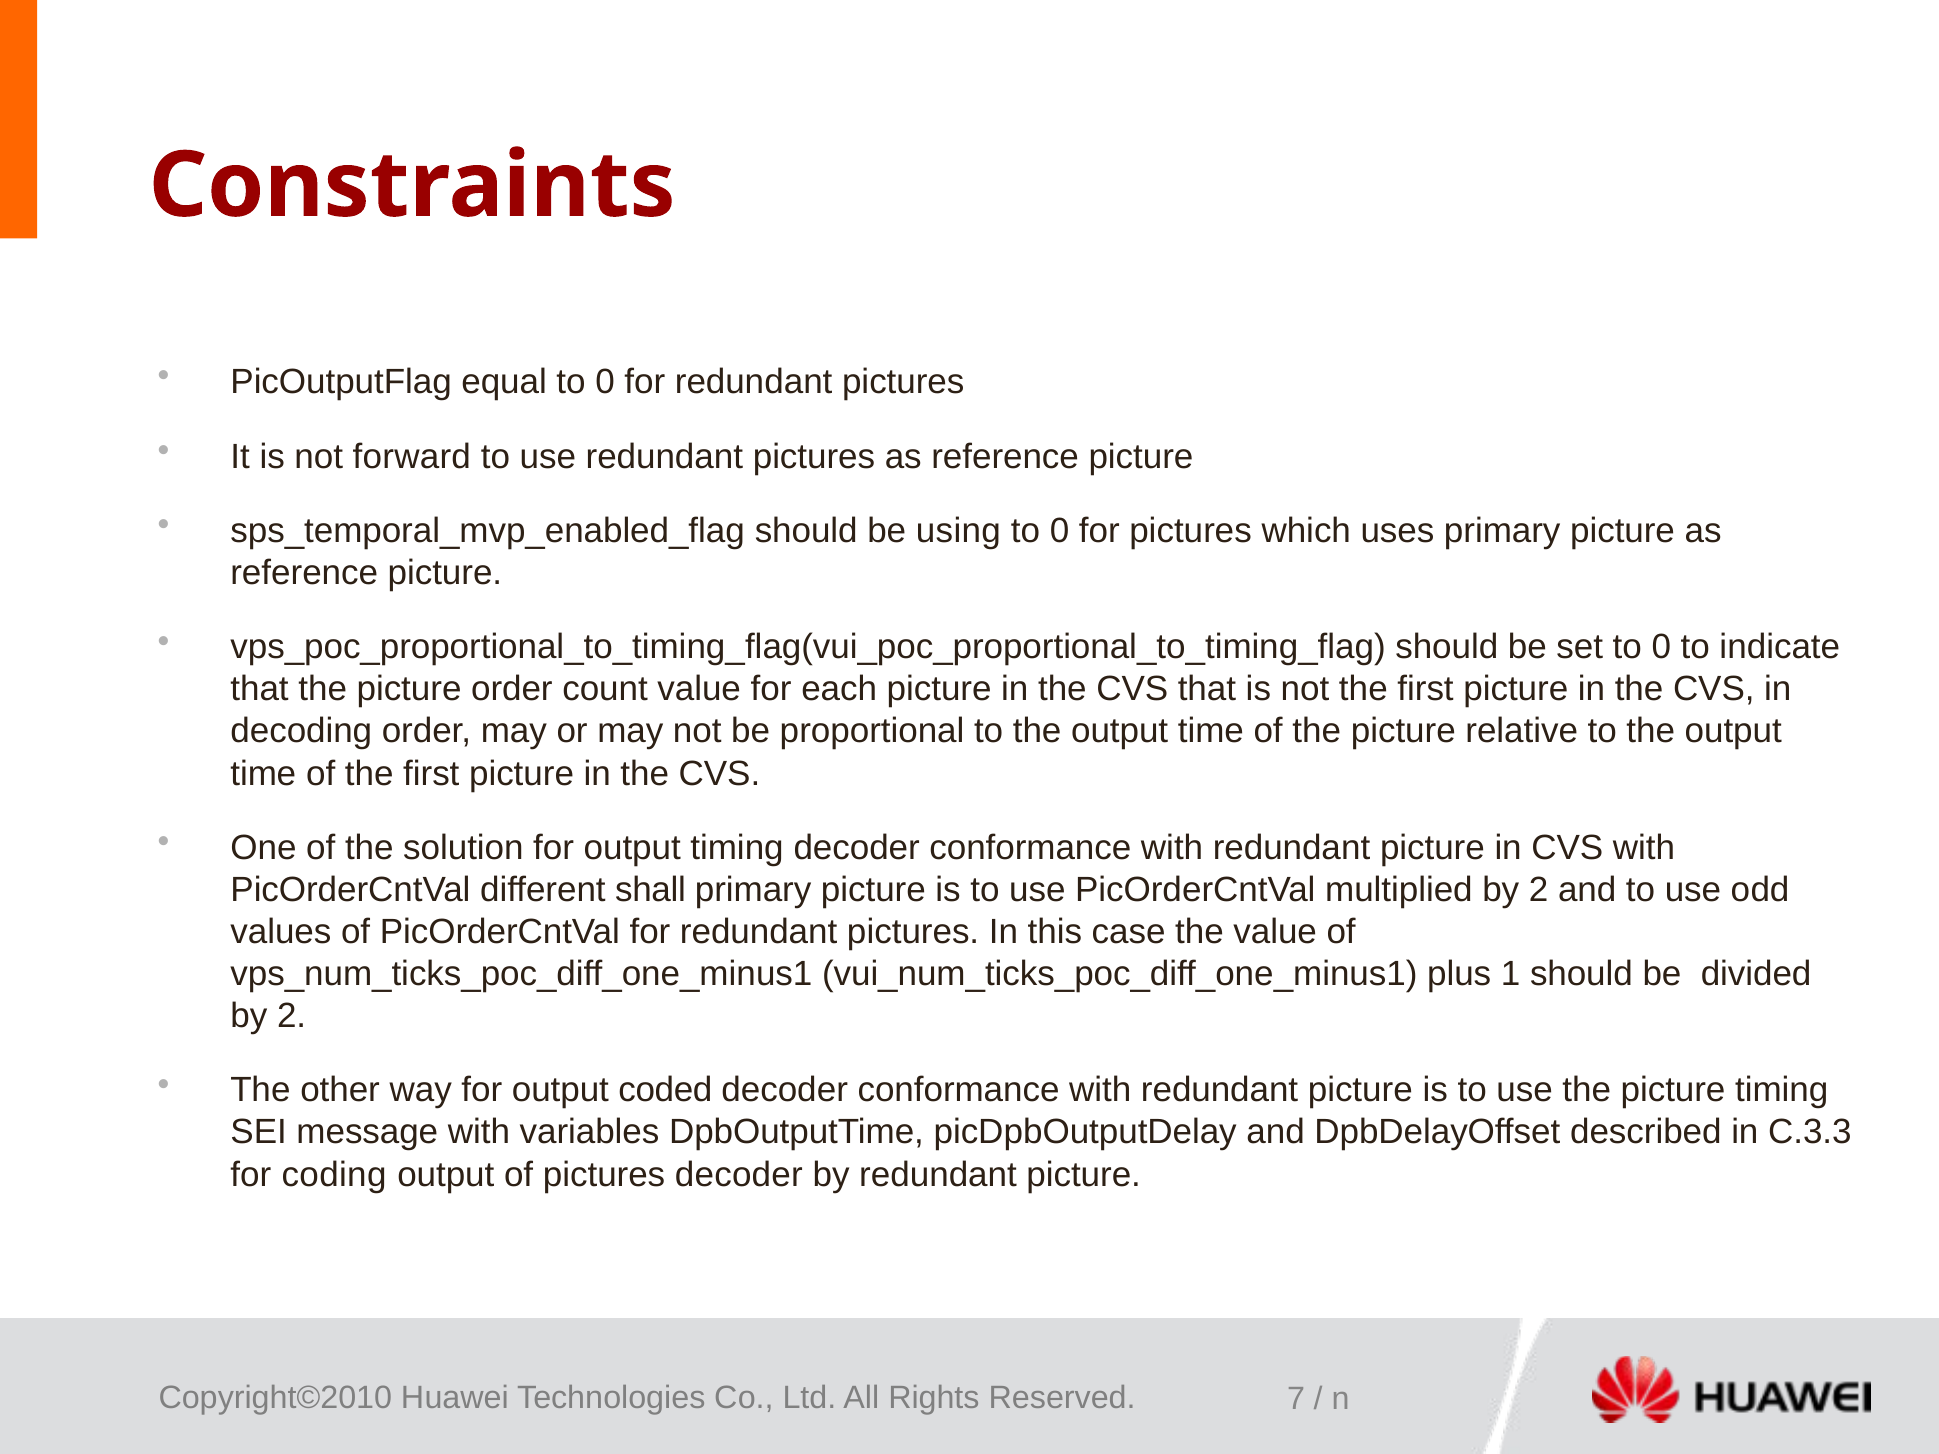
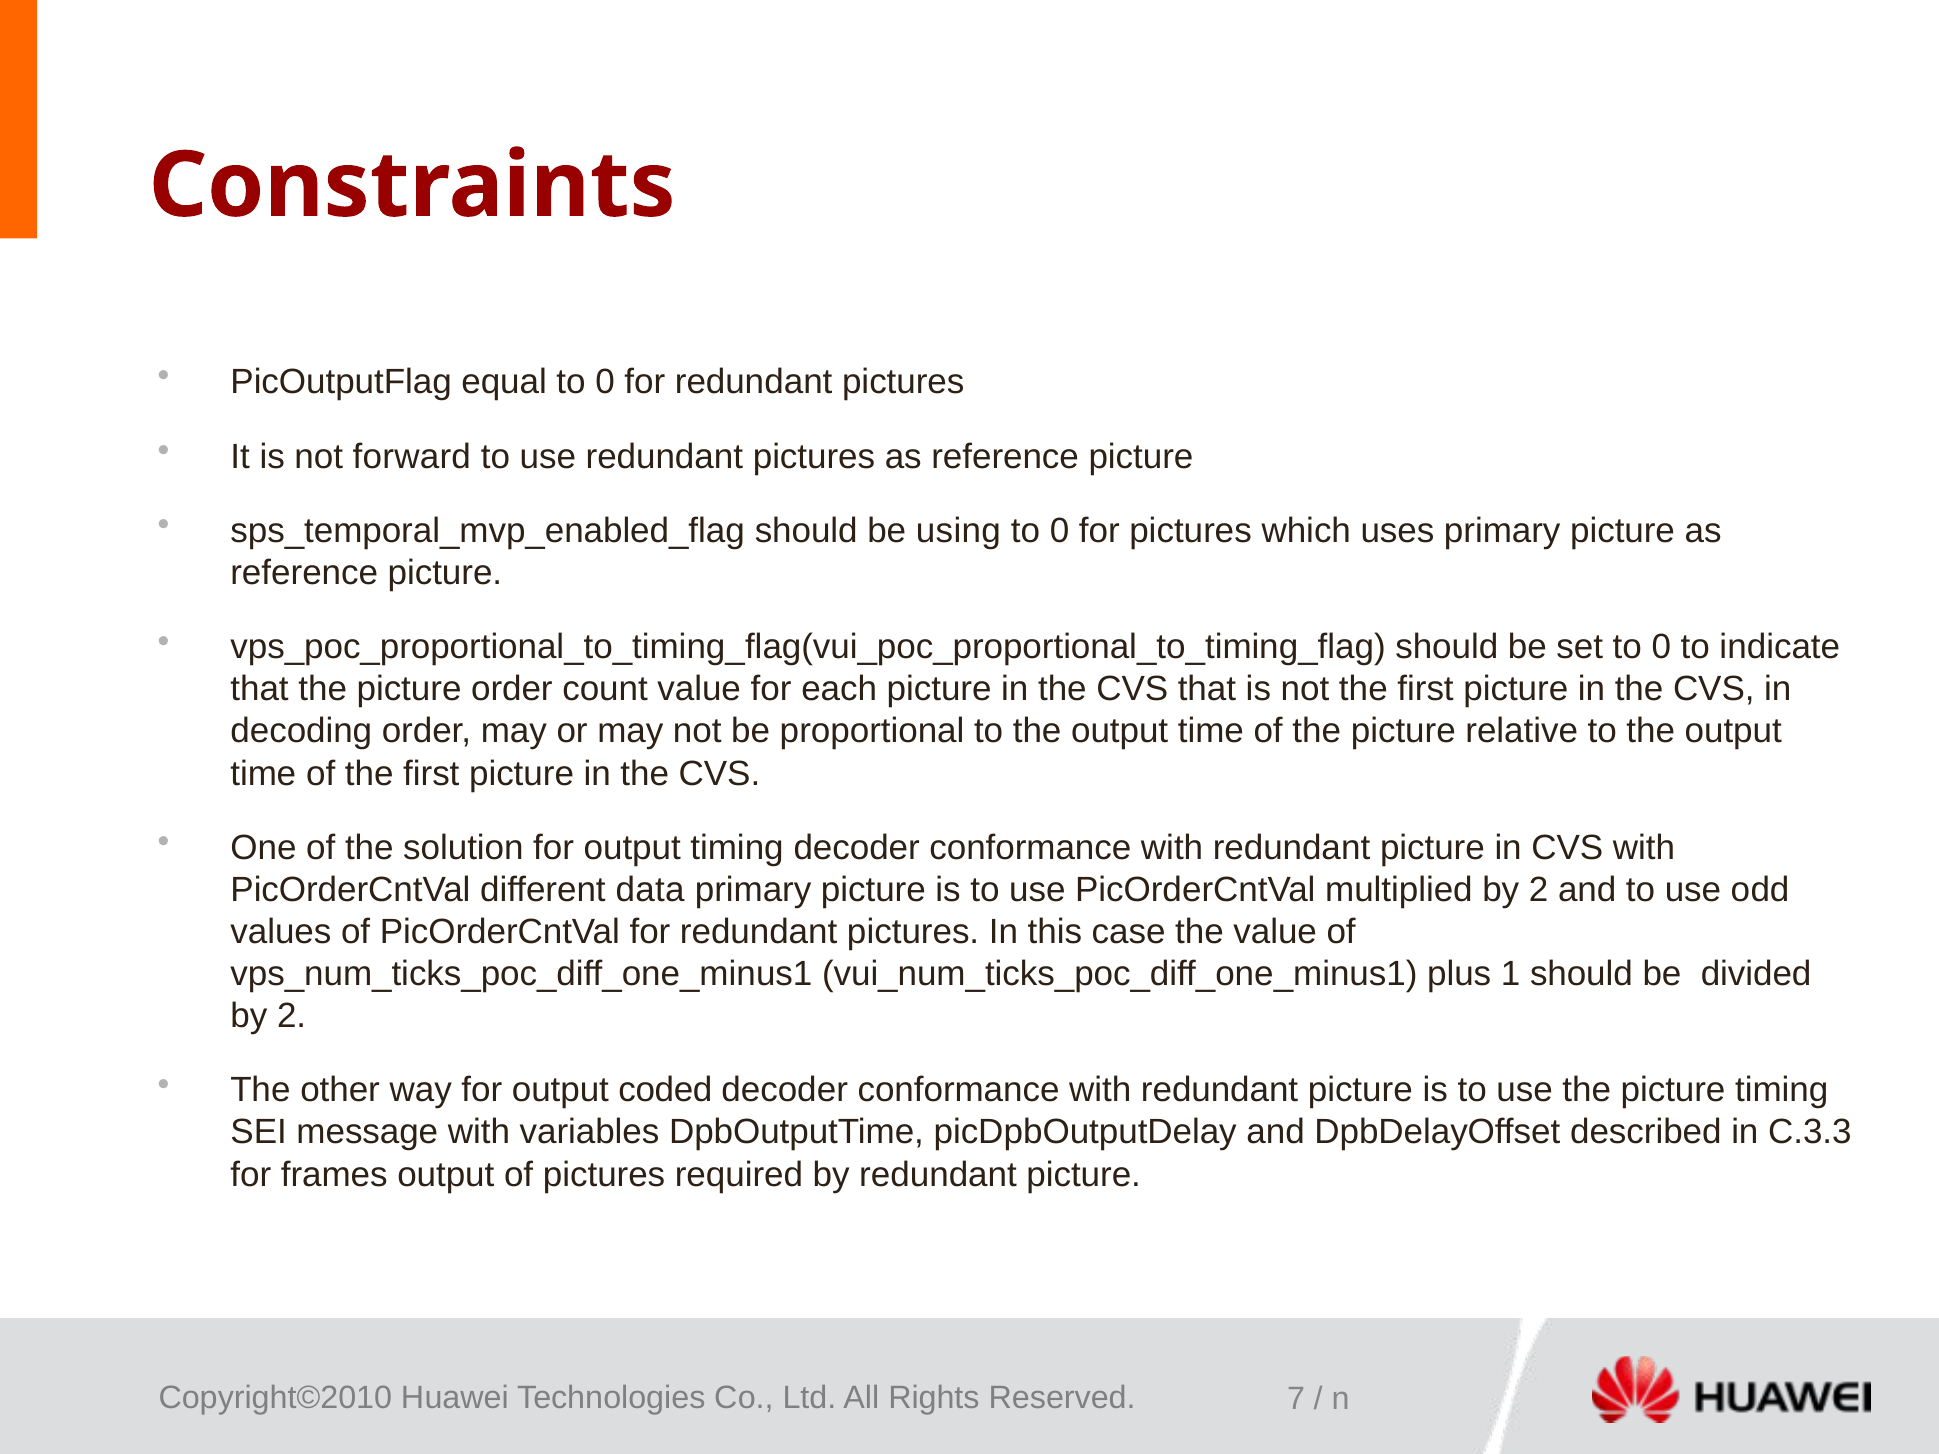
shall: shall -> data
coding: coding -> frames
pictures decoder: decoder -> required
